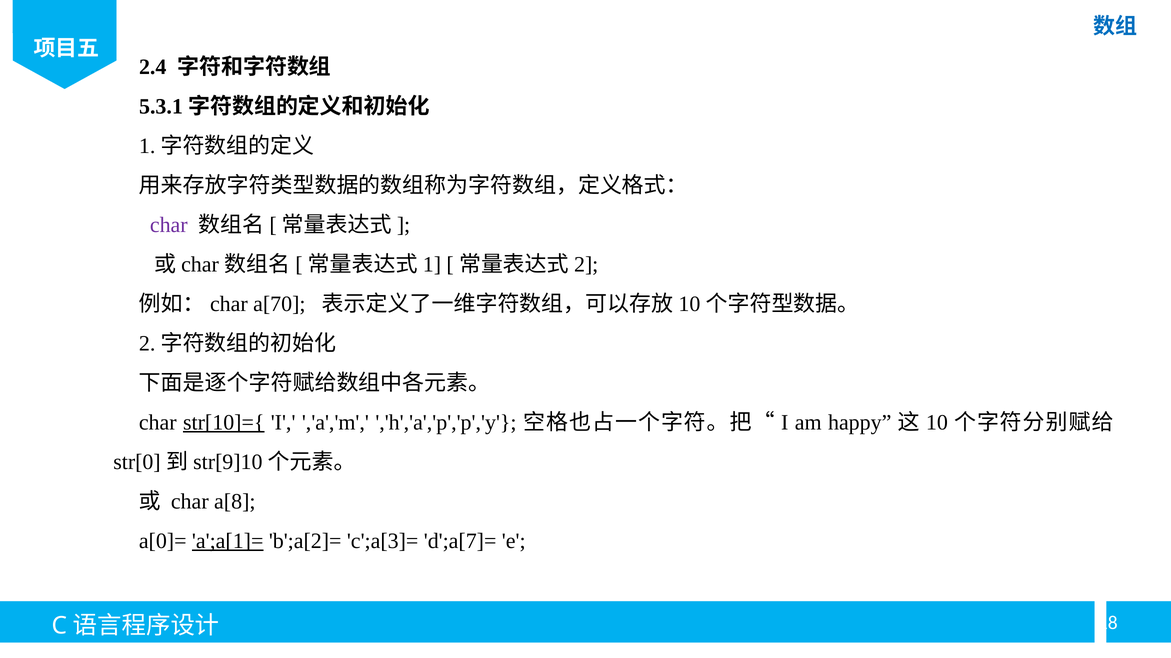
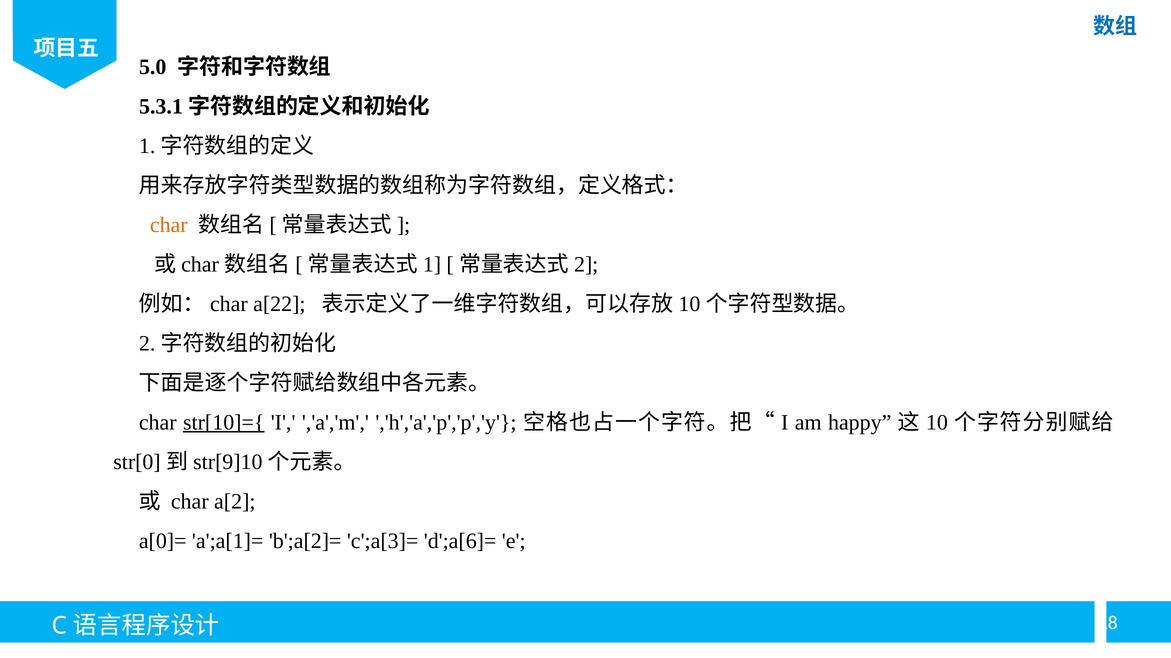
2.4: 2.4 -> 5.0
char at (169, 225) colour: purple -> orange
a[70: a[70 -> a[22
a[8: a[8 -> a[2
a';a[1]= underline: present -> none
d';a[7]=: d';a[7]= -> d';a[6]=
